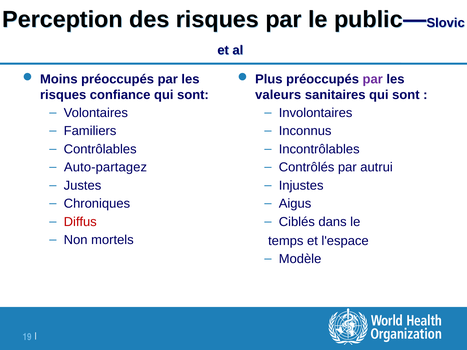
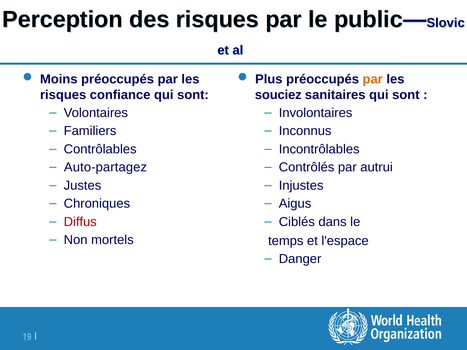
par at (373, 79) colour: purple -> orange
valeurs: valeurs -> souciez
Modèle: Modèle -> Danger
